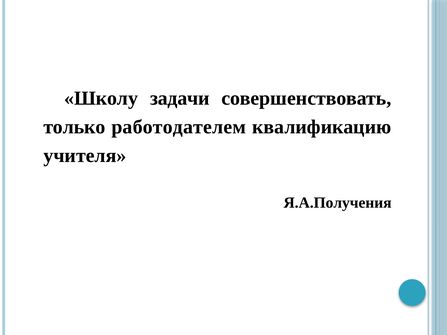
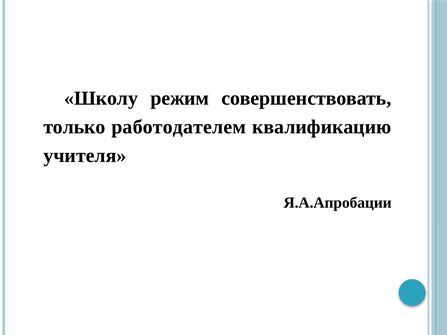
задачи: задачи -> режим
Я.А.Получения: Я.А.Получения -> Я.А.Апробации
